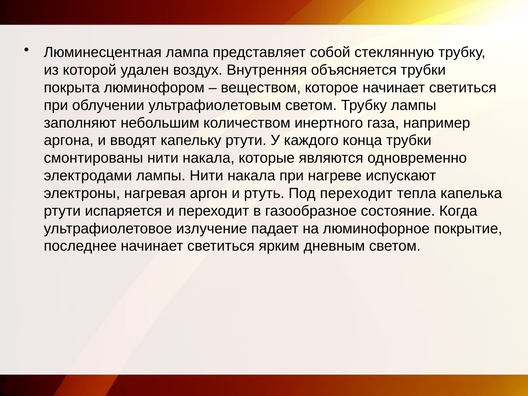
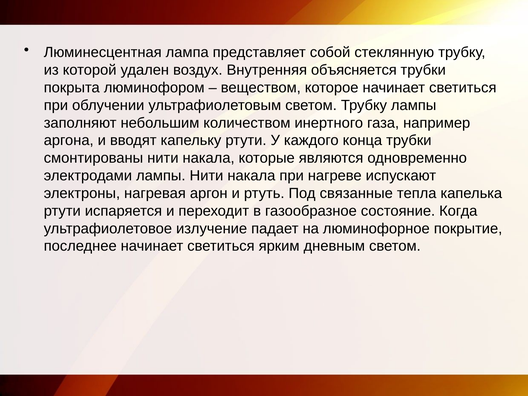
Под переходит: переходит -> связанные
